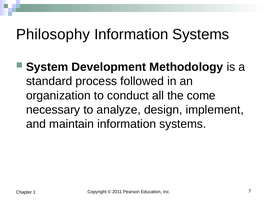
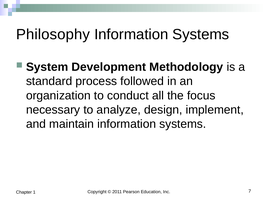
come: come -> focus
